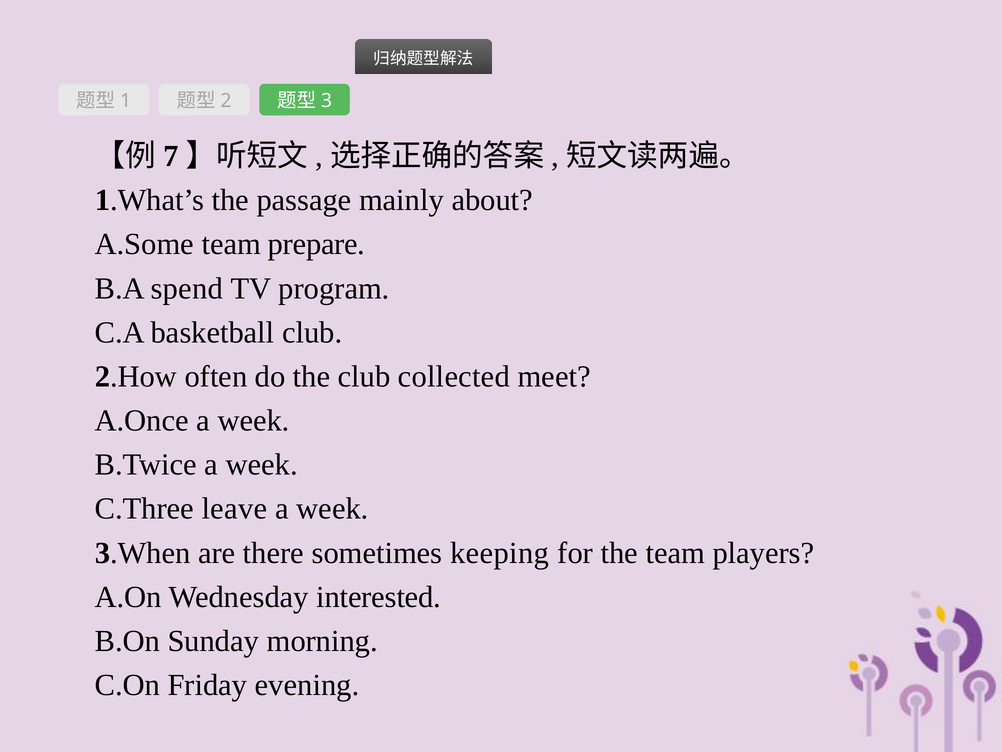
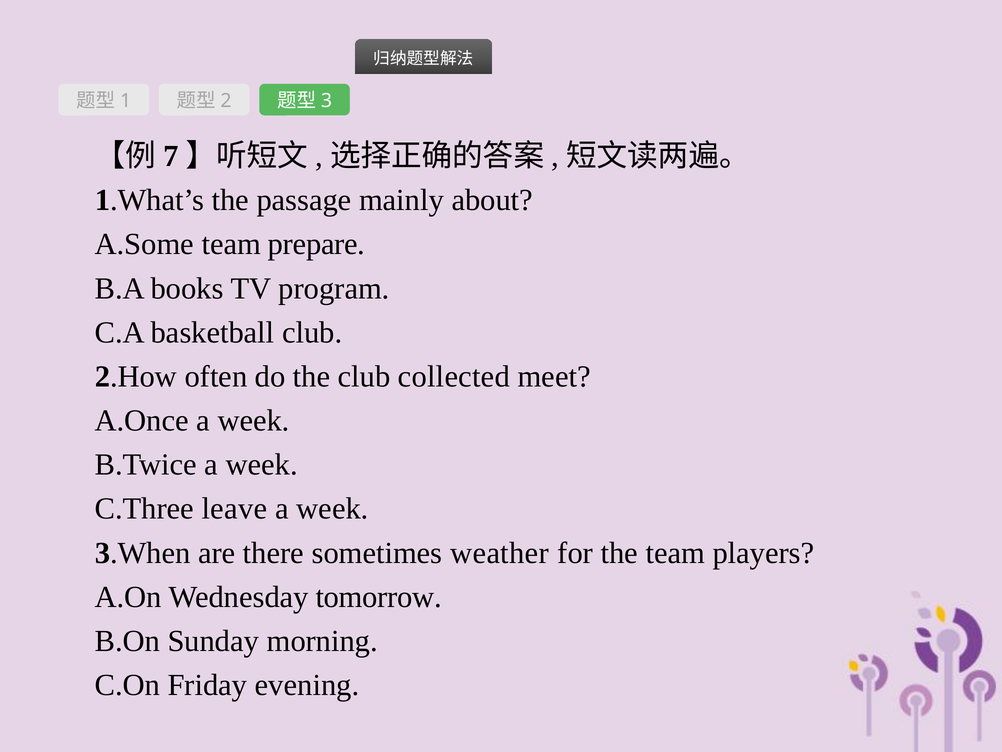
spend: spend -> books
keeping: keeping -> weather
interested: interested -> tomorrow
